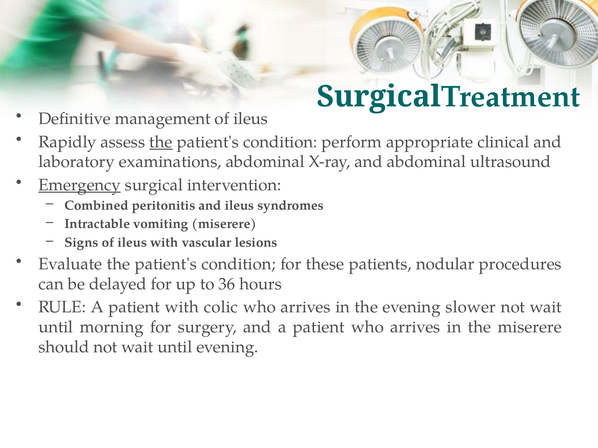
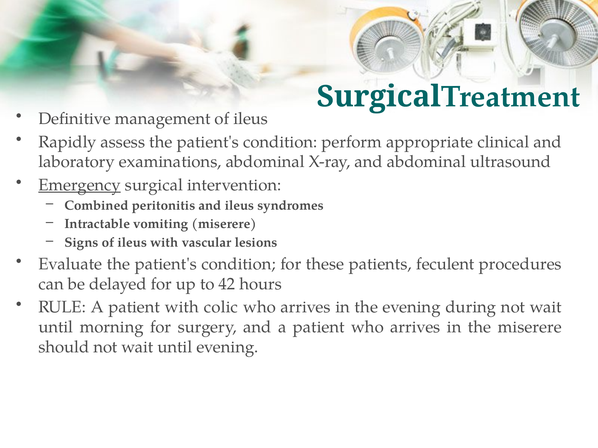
the at (161, 142) underline: present -> none
nodular: nodular -> feculent
36: 36 -> 42
slower: slower -> during
